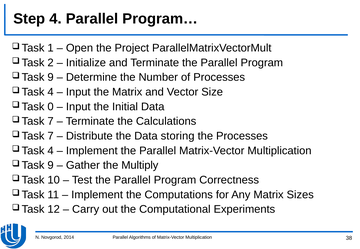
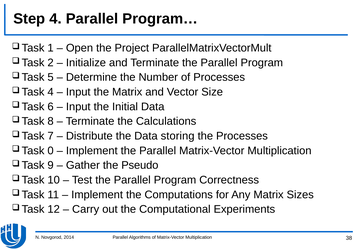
9 at (51, 77): 9 -> 5
0: 0 -> 6
7 at (51, 121): 7 -> 8
4 at (51, 151): 4 -> 0
Multiply: Multiply -> Pseudo
